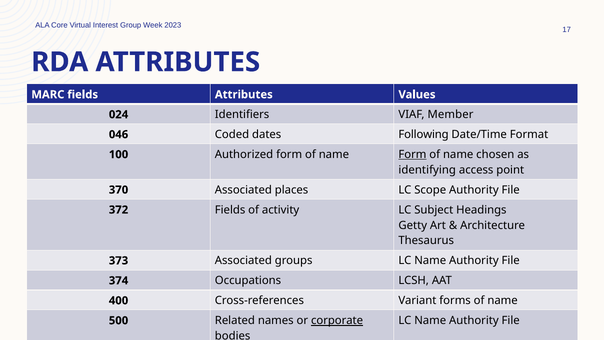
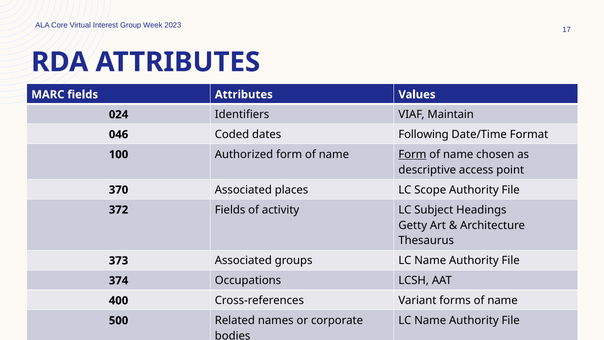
Member: Member -> Maintain
identifying: identifying -> descriptive
corporate underline: present -> none
